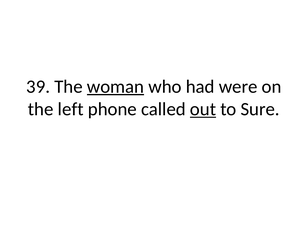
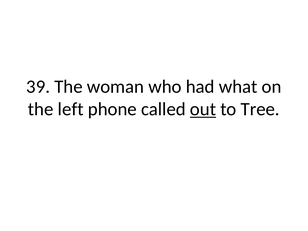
woman underline: present -> none
were: were -> what
Sure: Sure -> Tree
